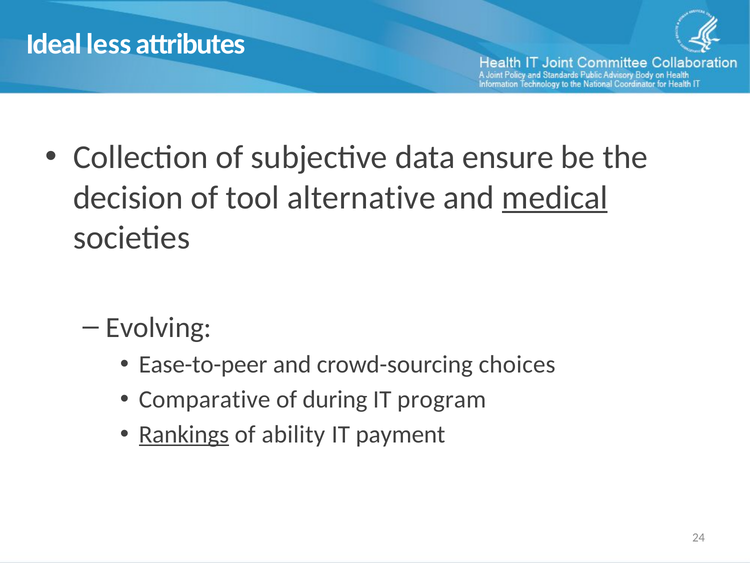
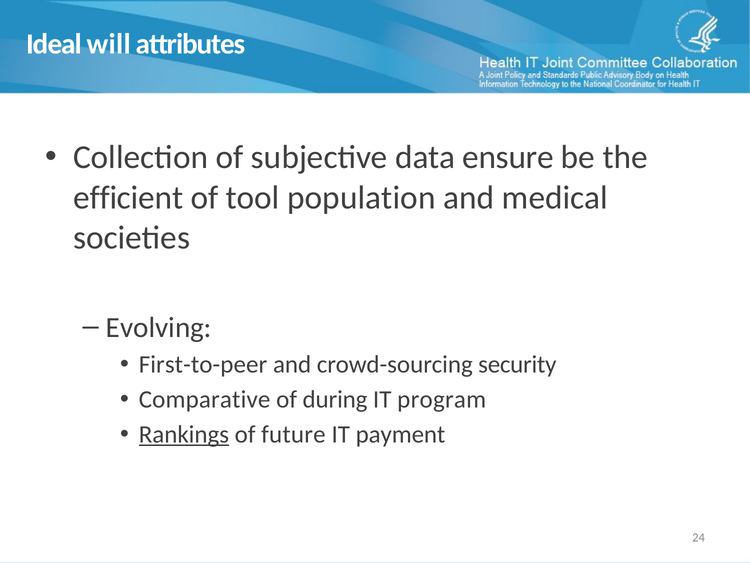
less: less -> will
decision: decision -> efficient
alternative: alternative -> population
medical underline: present -> none
Ease-to-peer: Ease-to-peer -> First-to-peer
choices: choices -> security
ability: ability -> future
